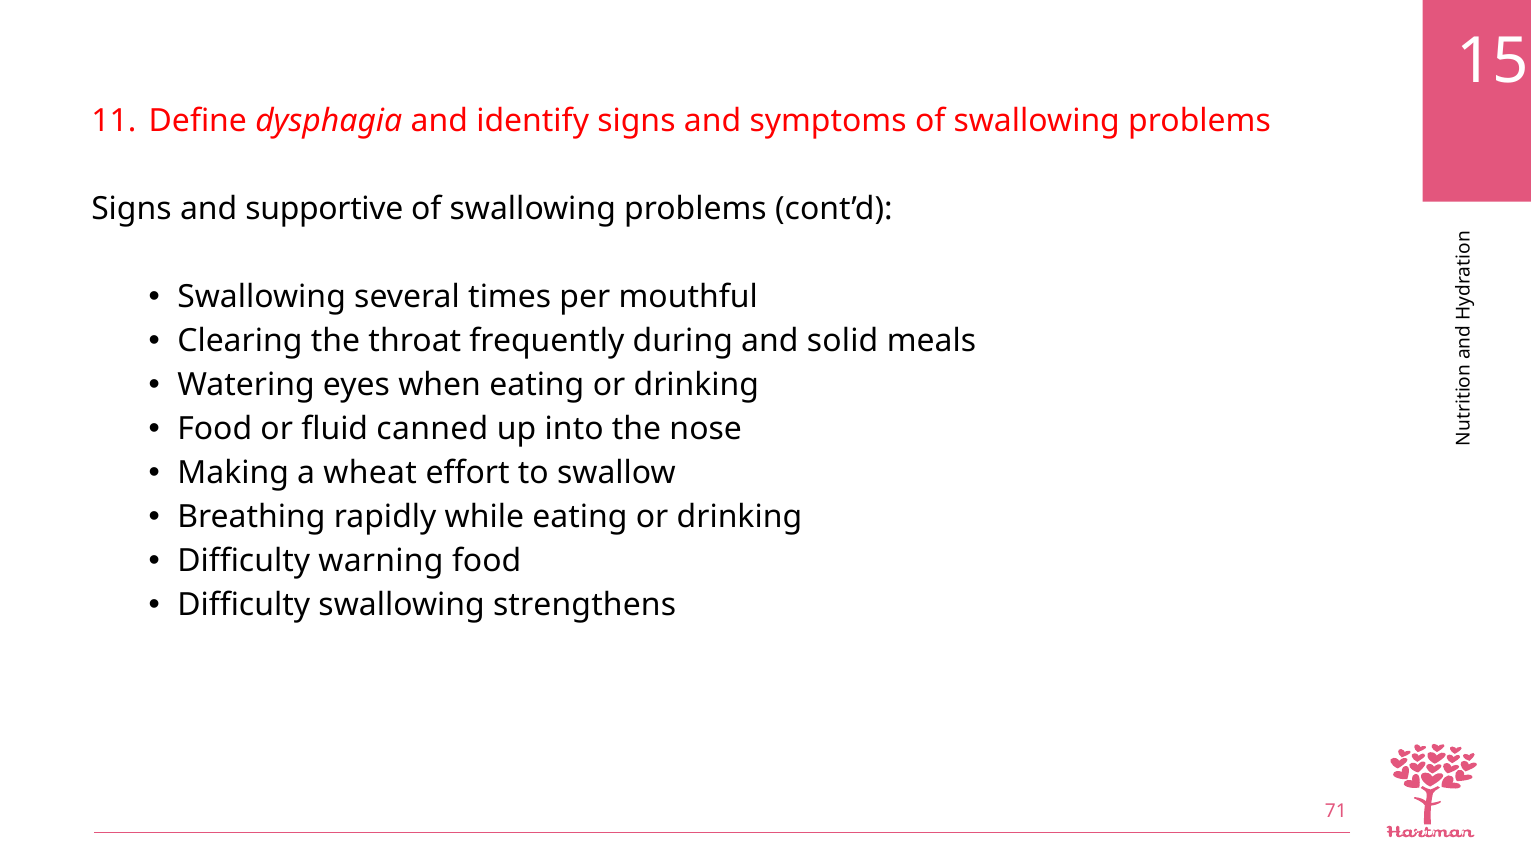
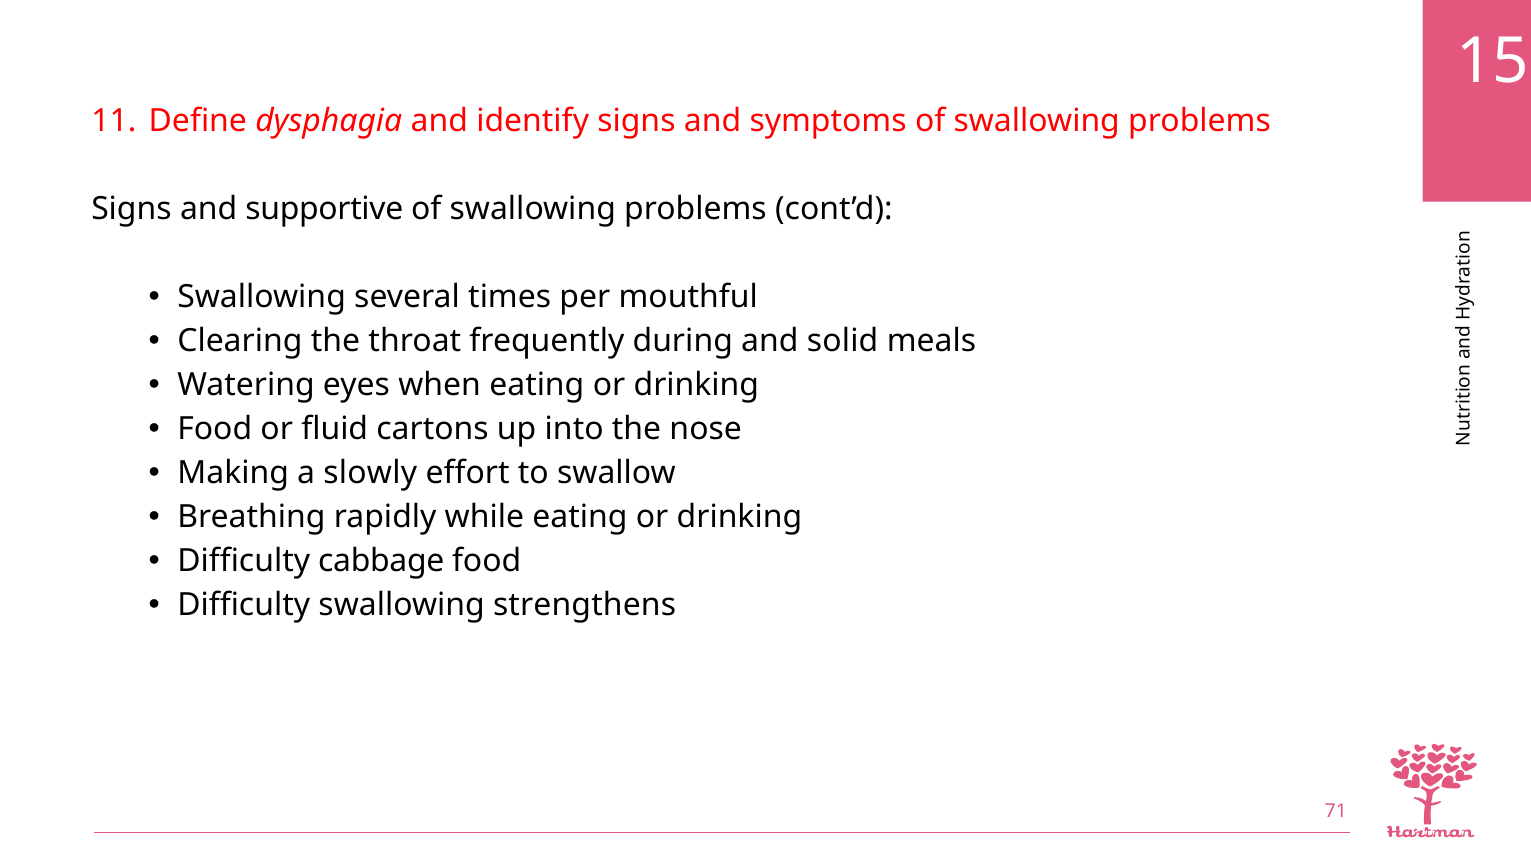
canned: canned -> cartons
wheat: wheat -> slowly
warning: warning -> cabbage
